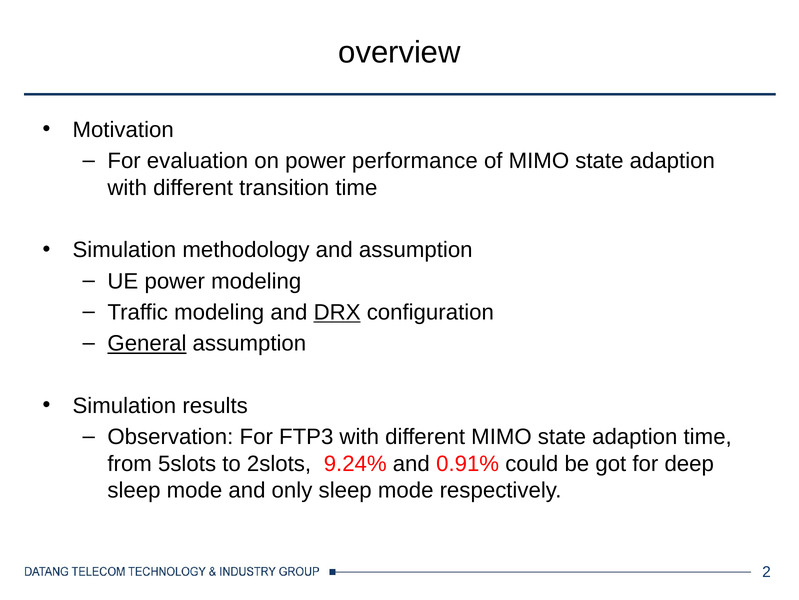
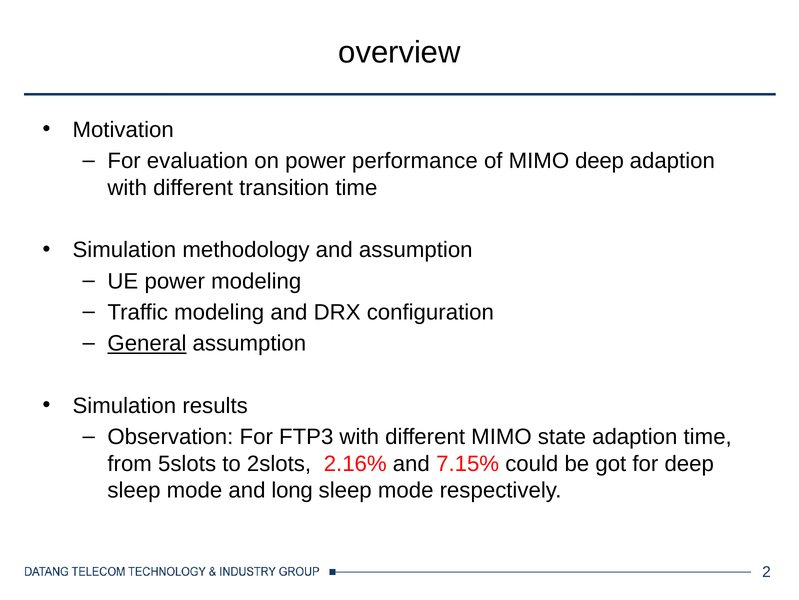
of MIMO state: state -> deep
DRX underline: present -> none
9.24%: 9.24% -> 2.16%
0.91%: 0.91% -> 7.15%
only: only -> long
